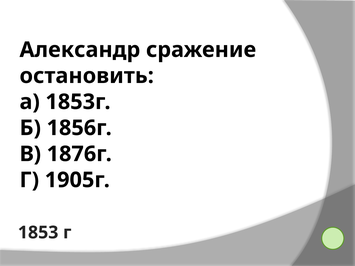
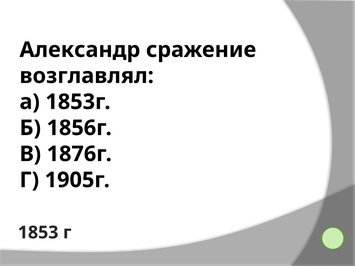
остановить: остановить -> возглавлял
